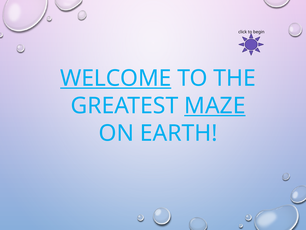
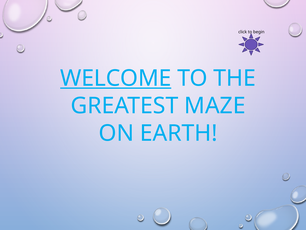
MAZE underline: present -> none
